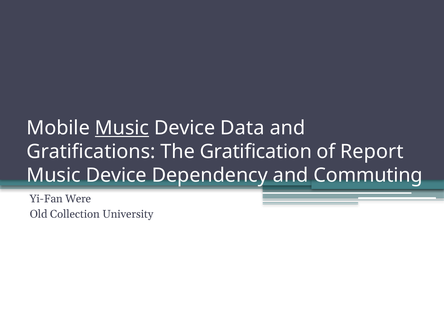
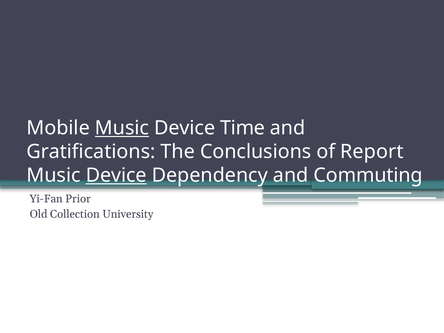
Data: Data -> Time
Gratification: Gratification -> Conclusions
Device at (116, 175) underline: none -> present
Were: Were -> Prior
